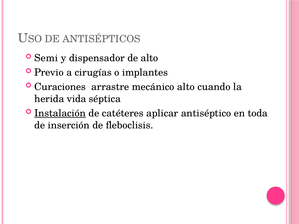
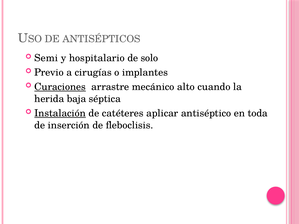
dispensador: dispensador -> hospitalario
de alto: alto -> solo
Curaciones underline: none -> present
vida: vida -> baja
